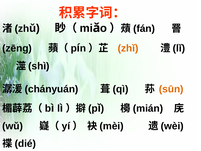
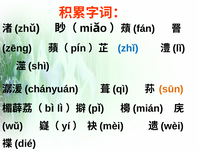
zhǐ colour: orange -> blue
